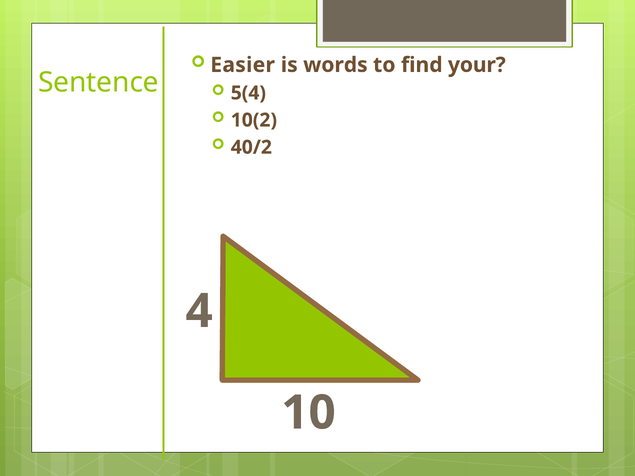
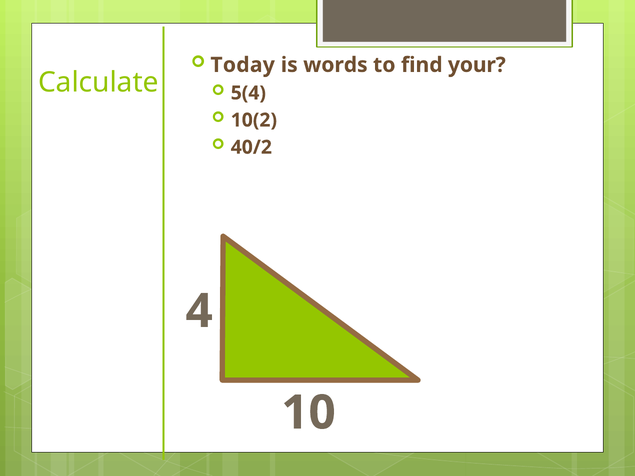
Easier: Easier -> Today
Sentence: Sentence -> Calculate
